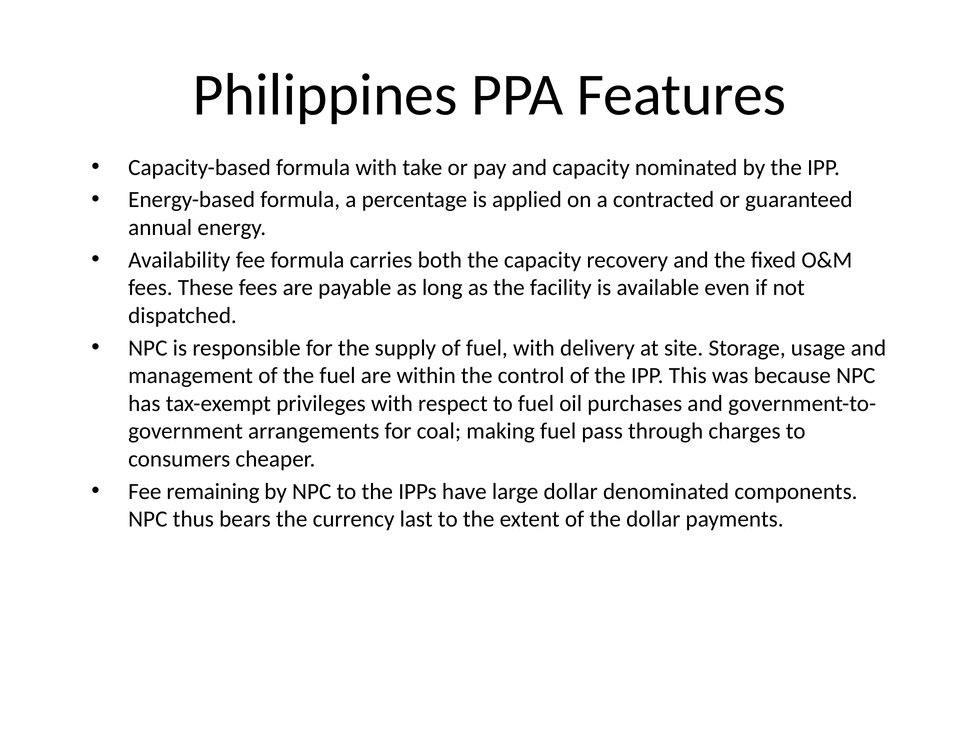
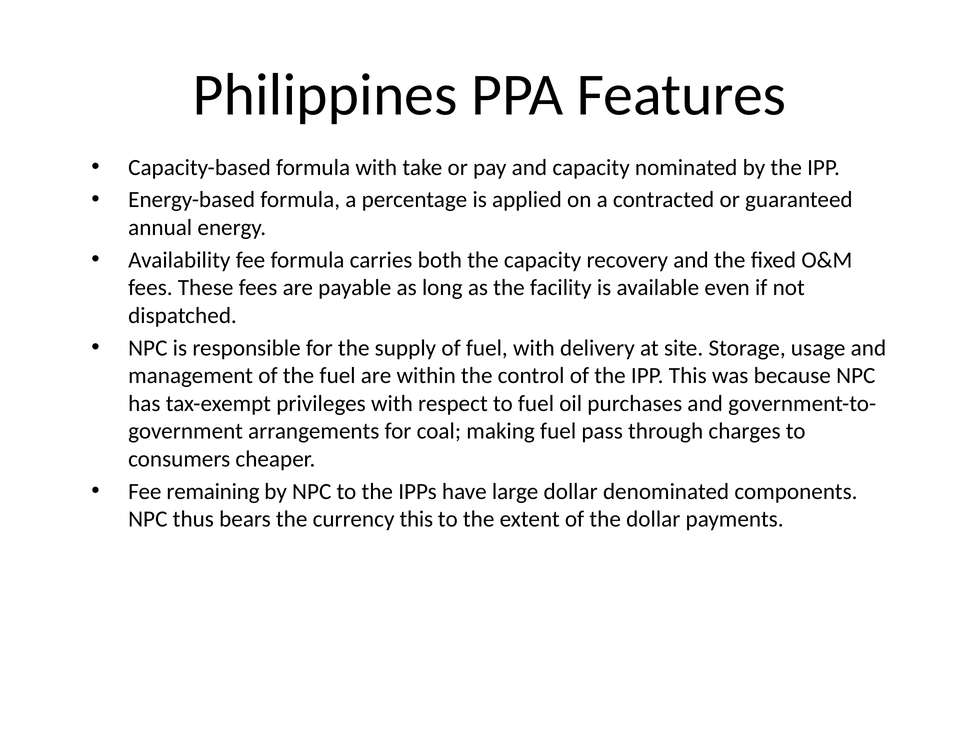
currency last: last -> this
